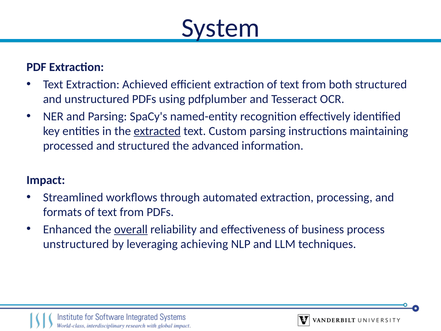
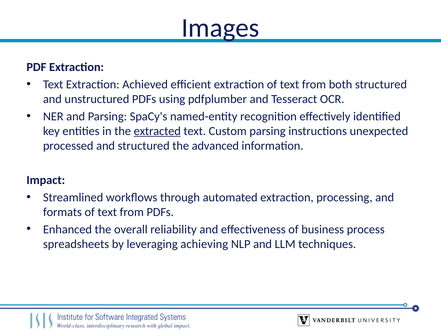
System: System -> Images
maintaining: maintaining -> unexpected
overall underline: present -> none
unstructured at (76, 244): unstructured -> spreadsheets
